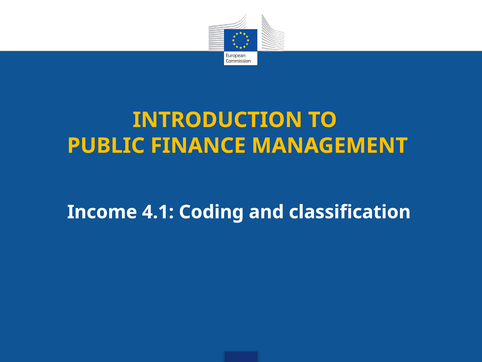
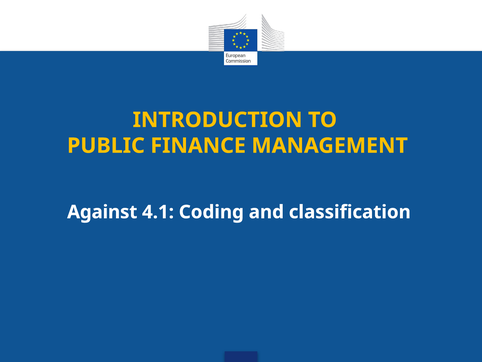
Income: Income -> Against
